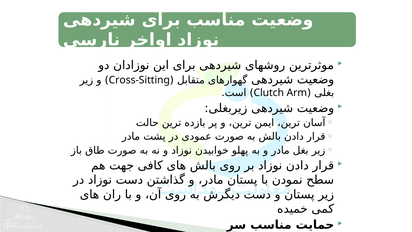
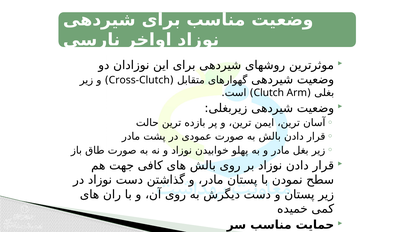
Cross-Sitting: Cross-Sitting -> Cross-Clutch
